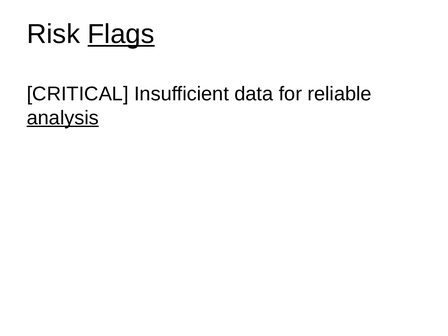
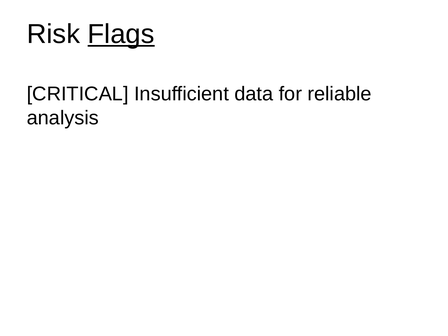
analysis underline: present -> none
